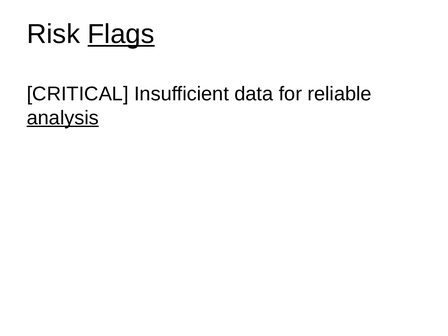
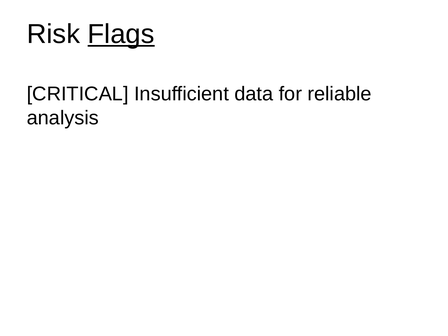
analysis underline: present -> none
